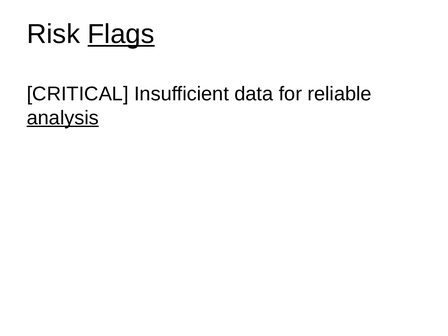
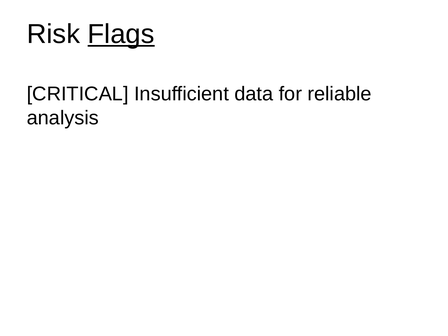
analysis underline: present -> none
